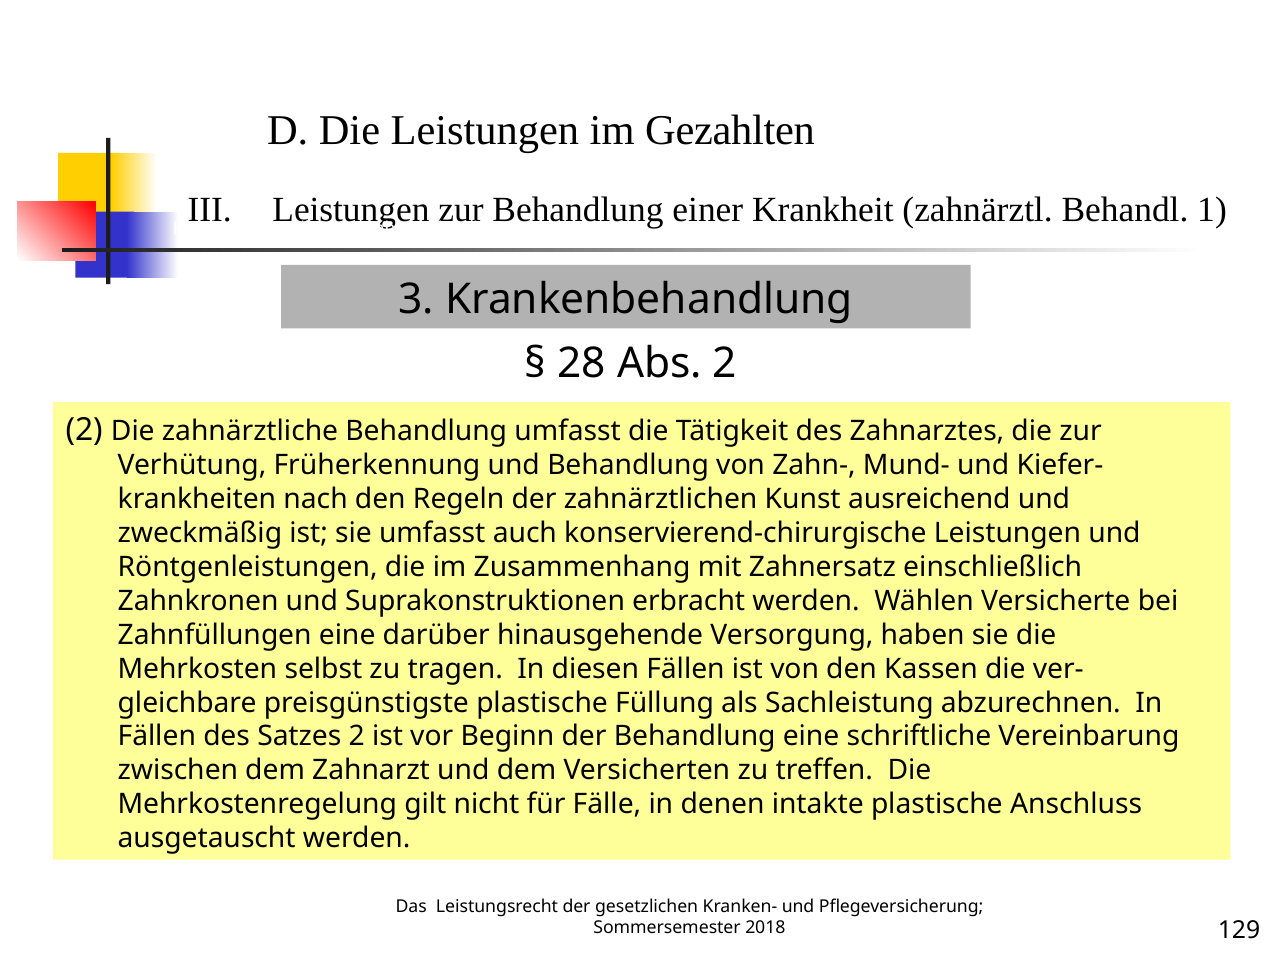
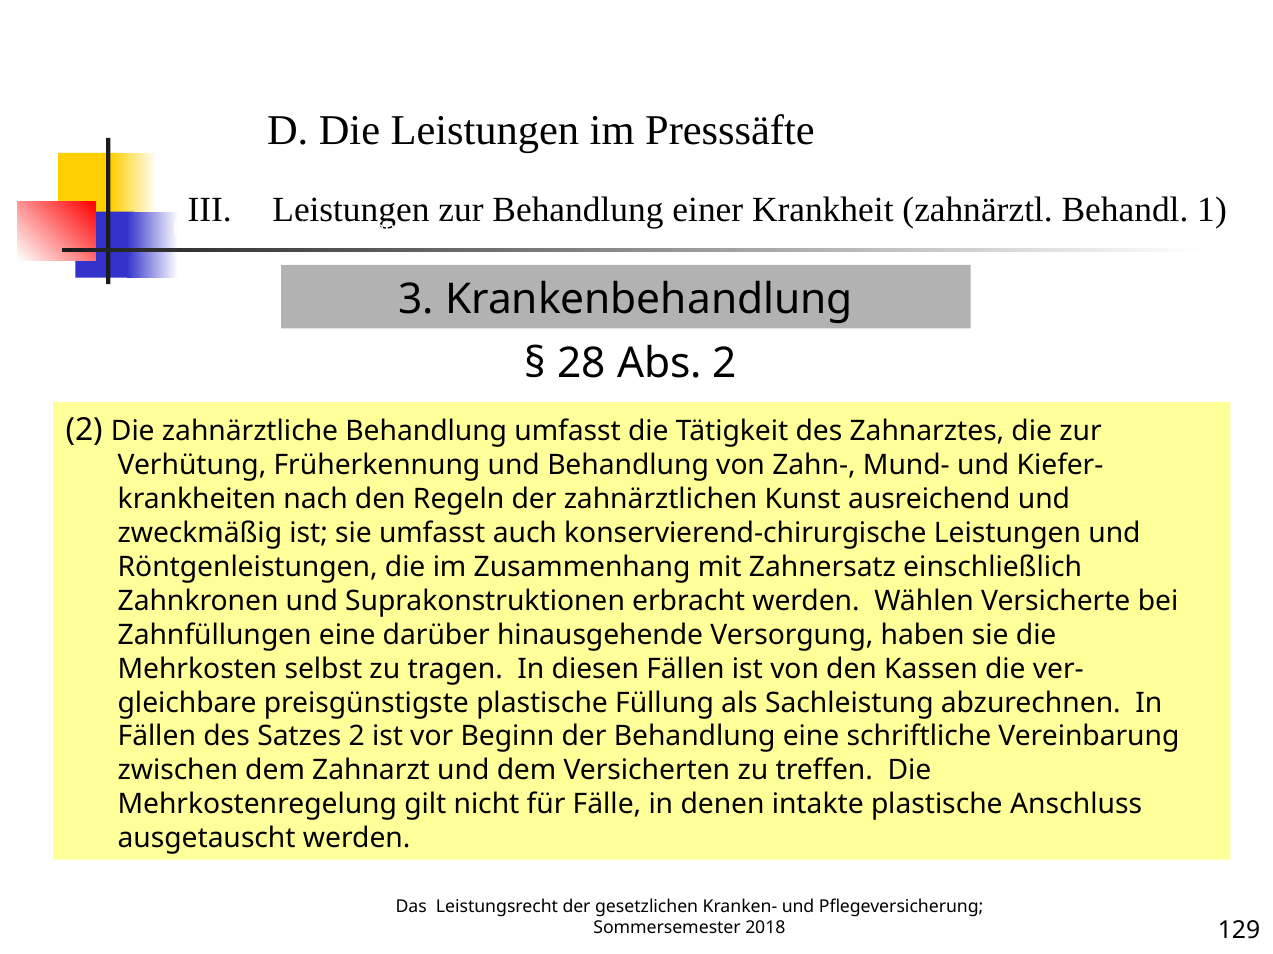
Gezahlten: Gezahlten -> Presssäfte
